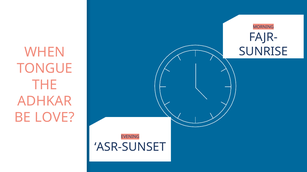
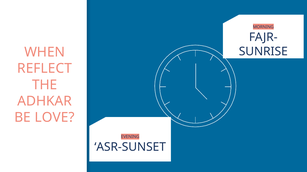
TONGUE: TONGUE -> REFLECT
